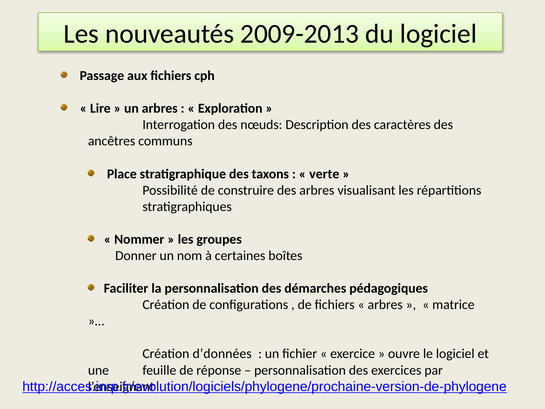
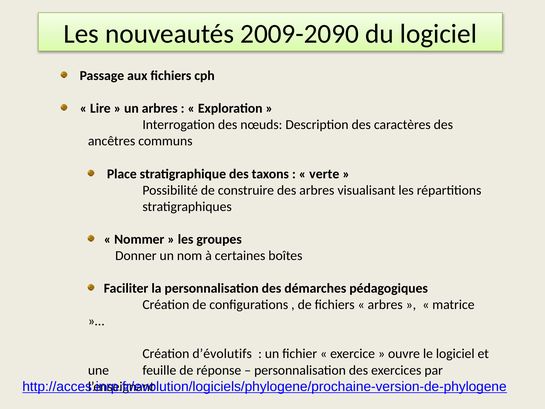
2009-2013: 2009-2013 -> 2009-2090
d’données: d’données -> d’évolutifs
